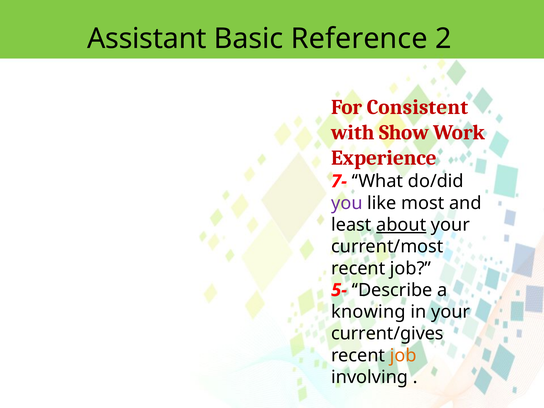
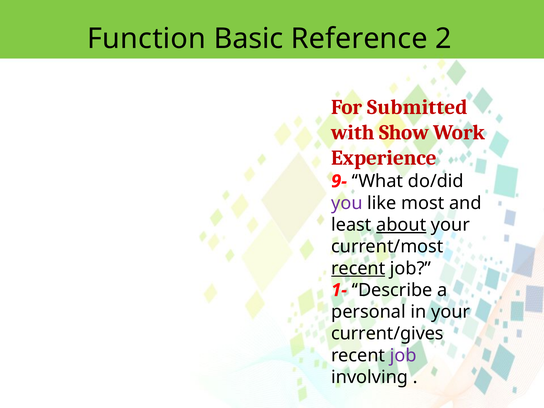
Assistant: Assistant -> Function
Consistent: Consistent -> Submitted
7-: 7- -> 9-
recent at (358, 268) underline: none -> present
5-: 5- -> 1-
knowing: knowing -> personal
job at (403, 355) colour: orange -> purple
